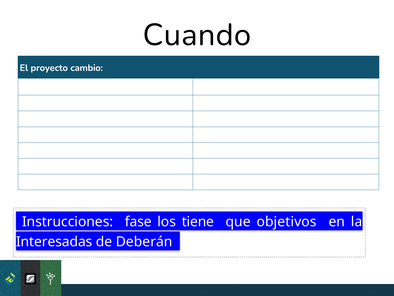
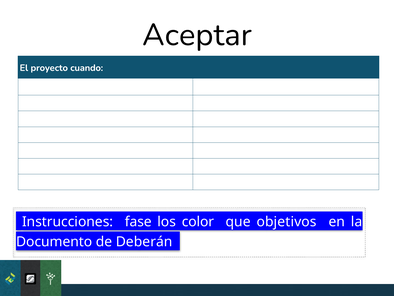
Cuando: Cuando -> Aceptar
cambio: cambio -> cuando
tiene: tiene -> color
Interesadas: Interesadas -> Documento
